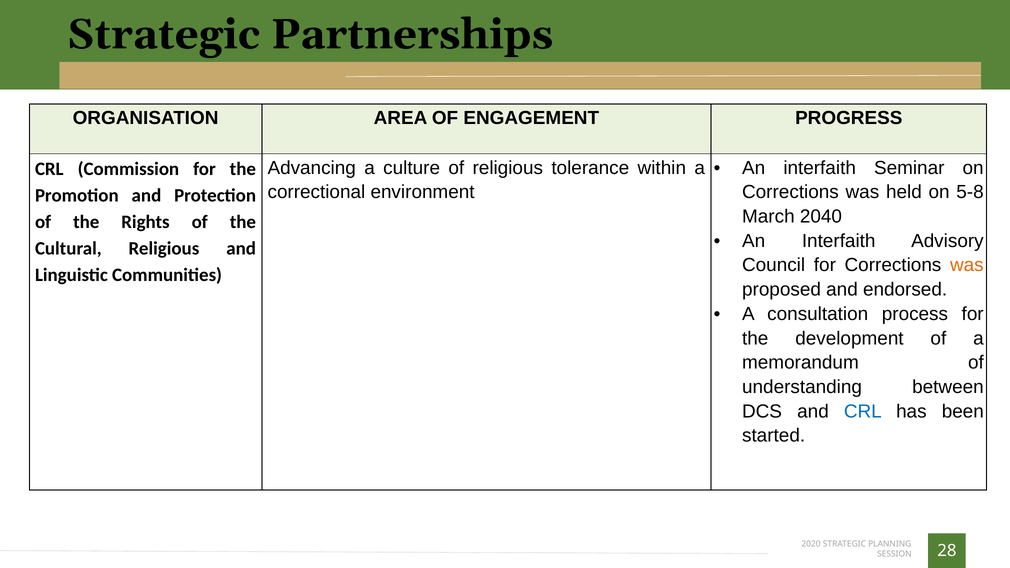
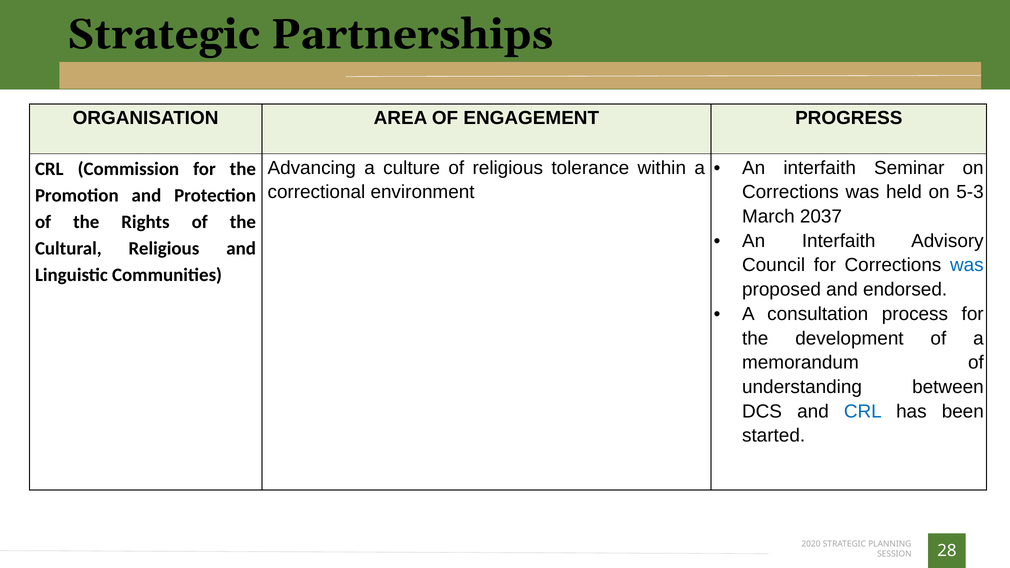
5-8: 5-8 -> 5-3
2040: 2040 -> 2037
was at (967, 265) colour: orange -> blue
